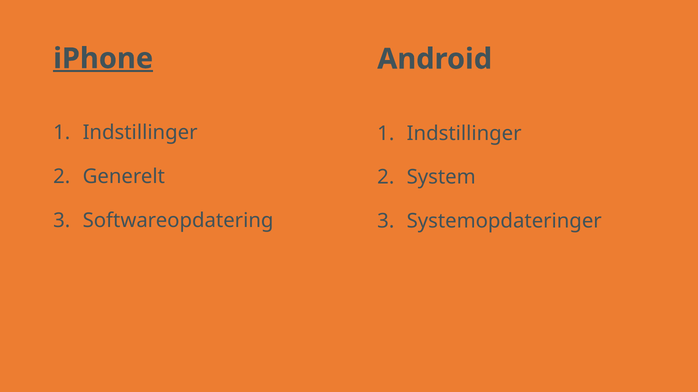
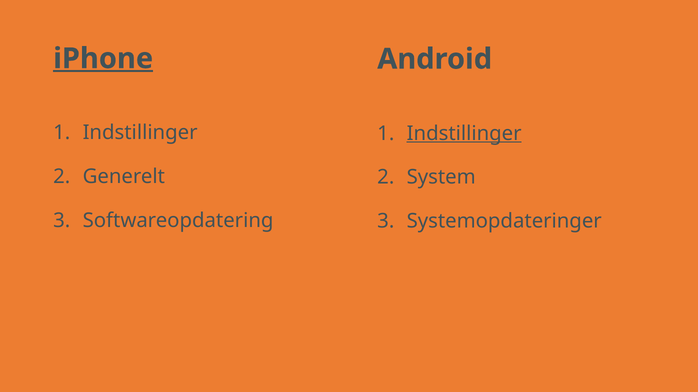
Indstillinger at (464, 134) underline: none -> present
